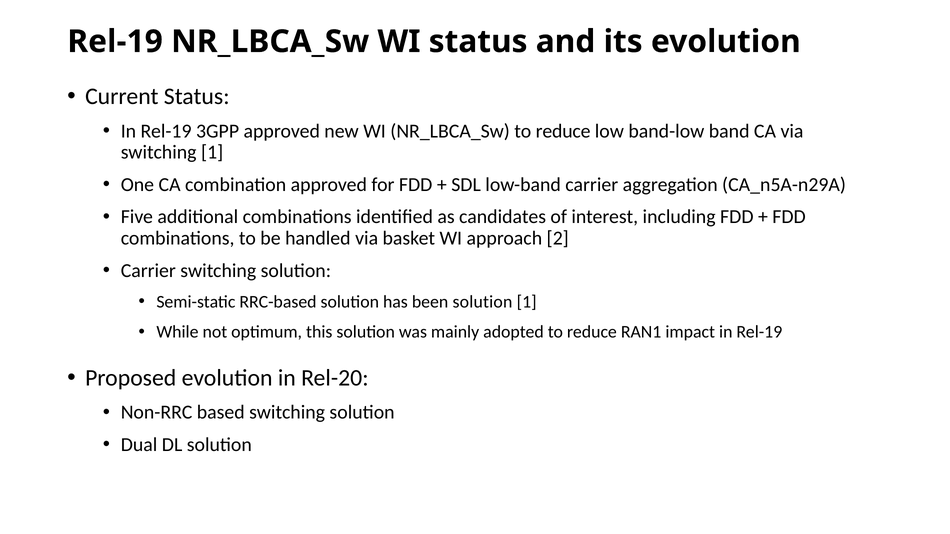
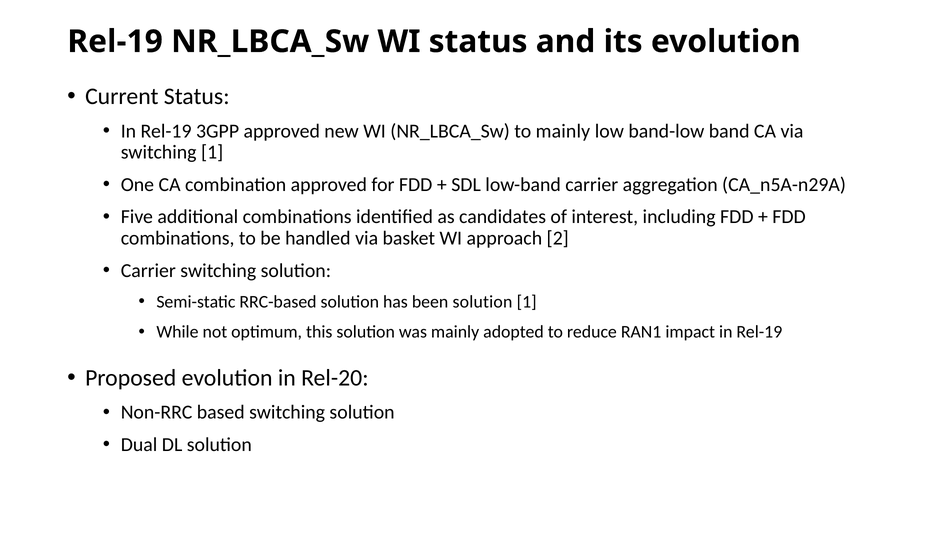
NR_LBCA_Sw to reduce: reduce -> mainly
